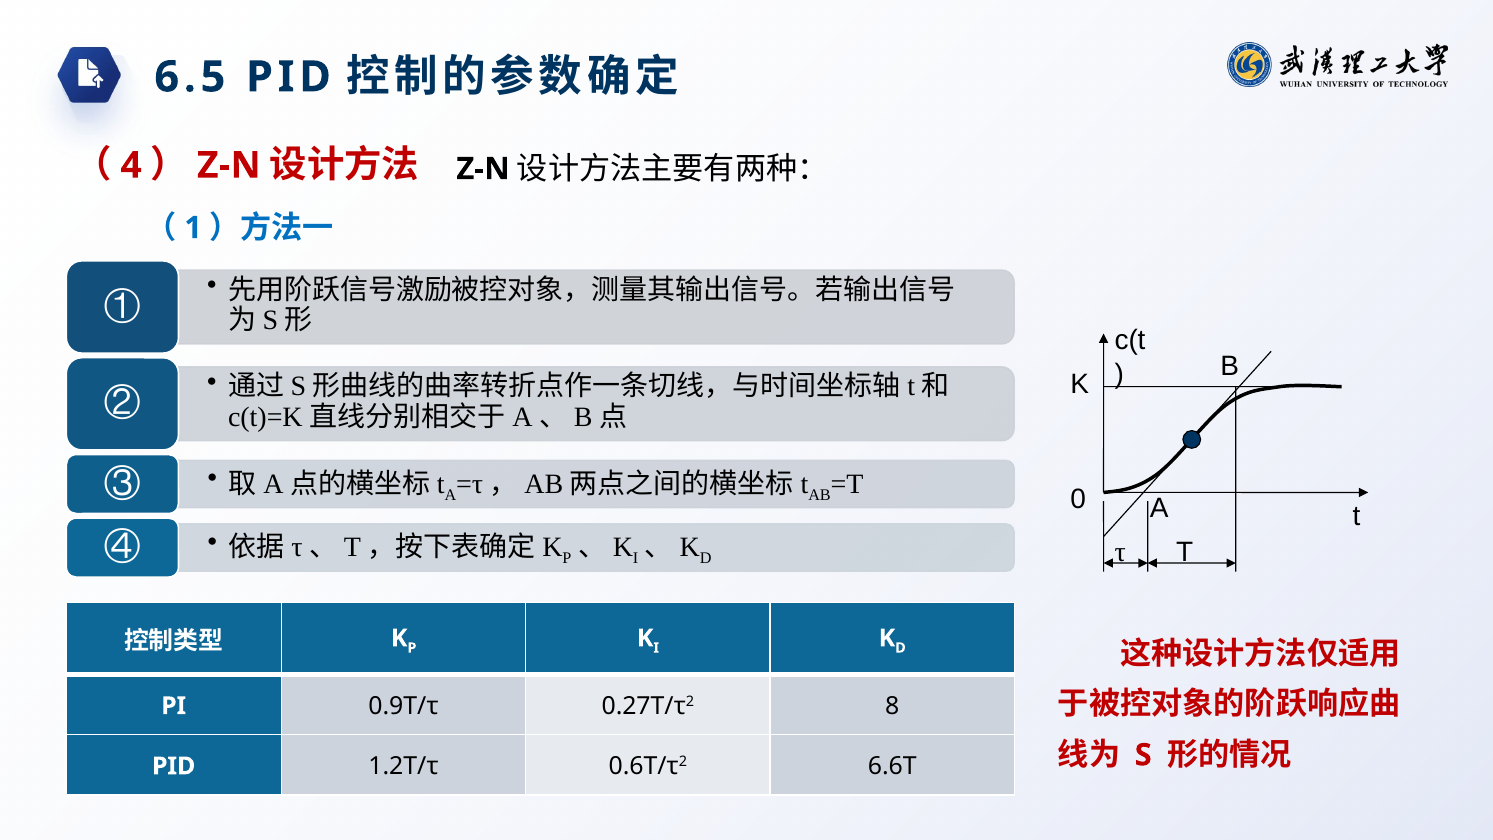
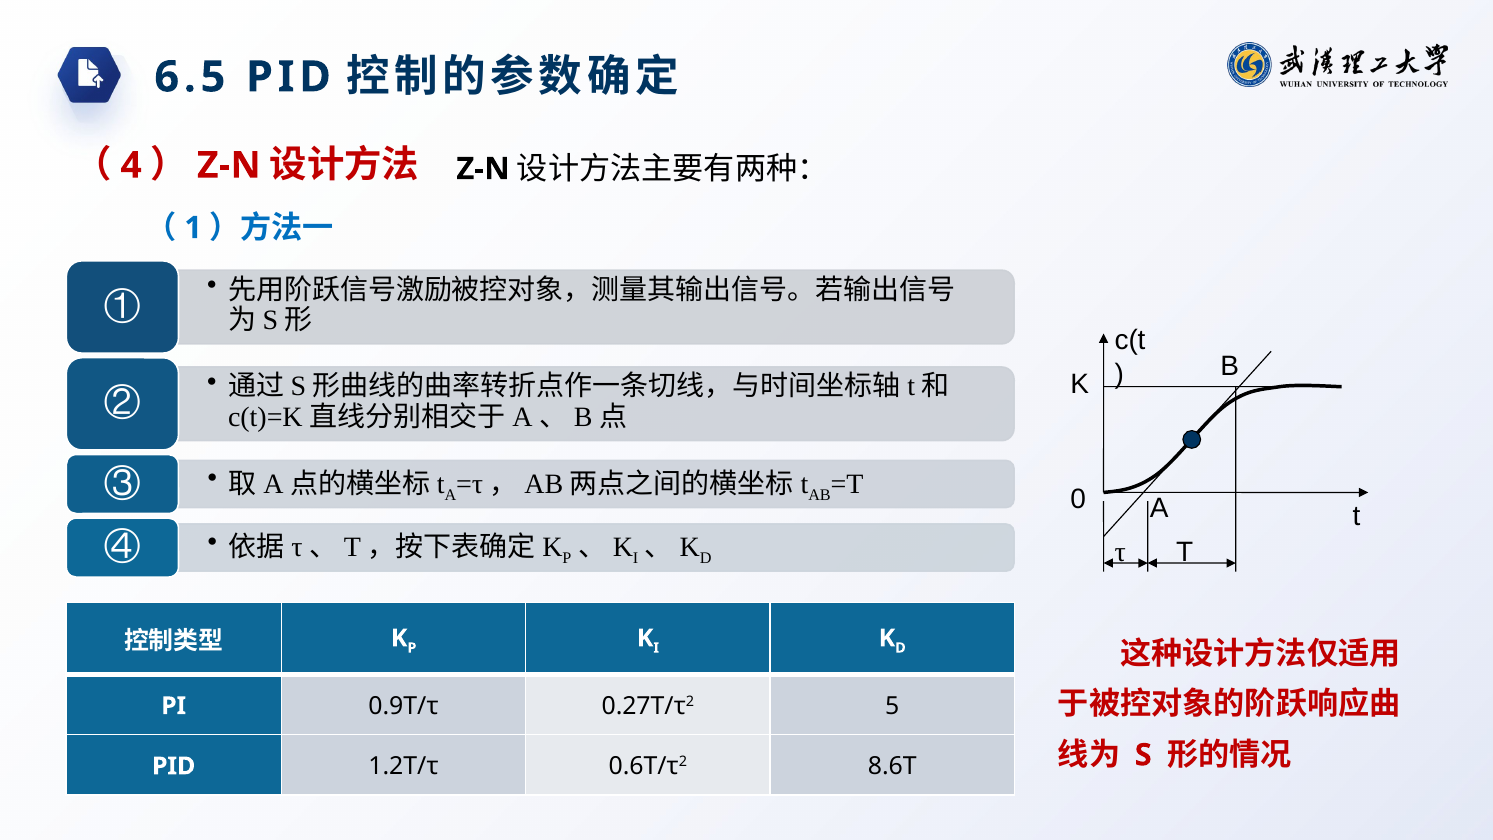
8: 8 -> 5
6.6T: 6.6T -> 8.6T
